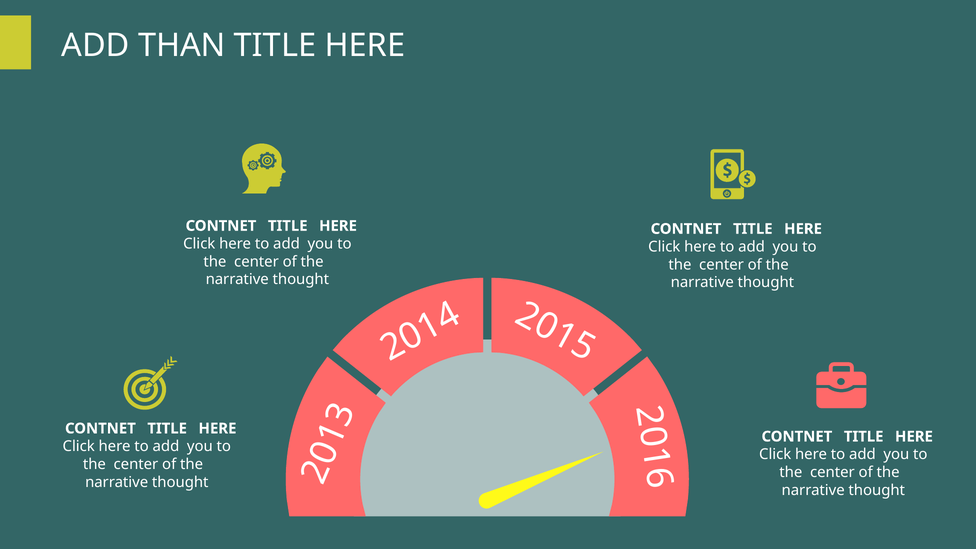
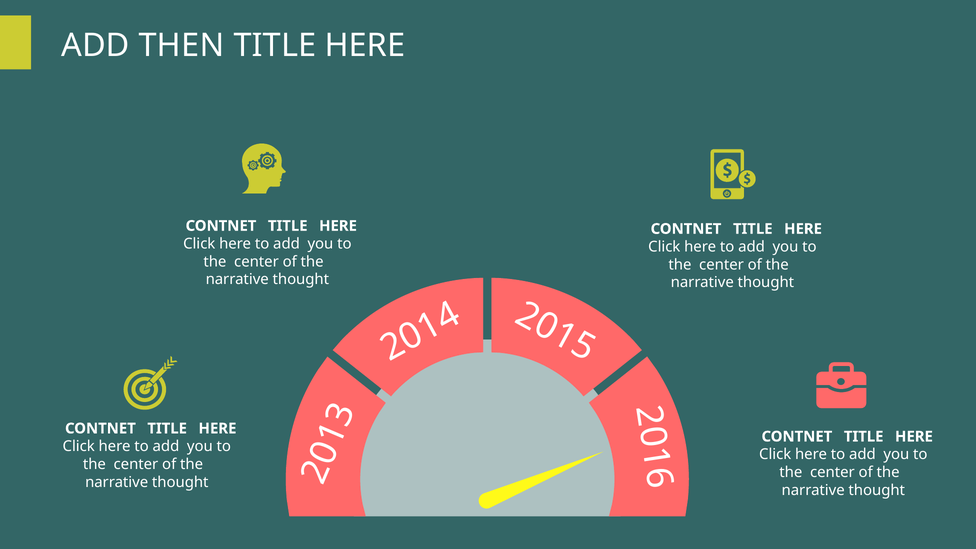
THAN: THAN -> THEN
